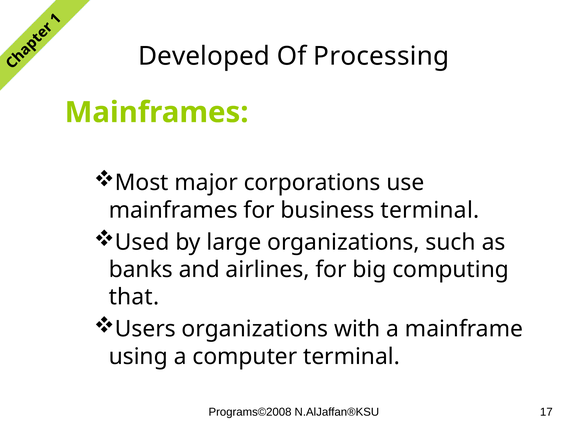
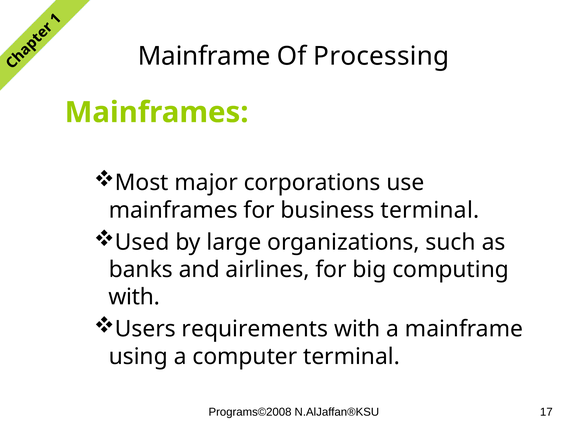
Developed at (204, 56): Developed -> Mainframe
that at (134, 297): that -> with
Users organizations: organizations -> requirements
